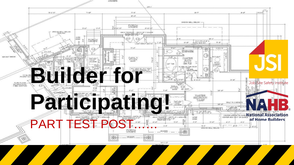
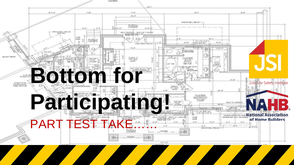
Builder: Builder -> Bottom
POST……: POST…… -> TAKE……
